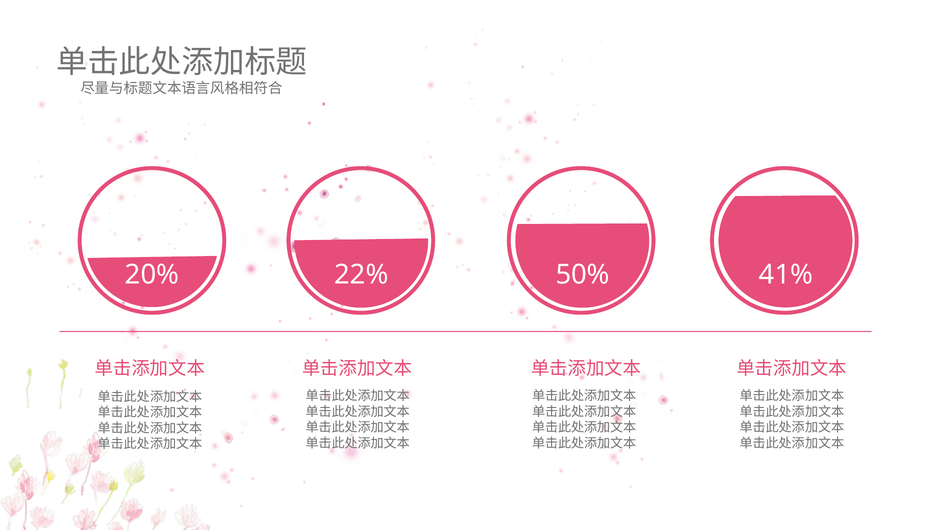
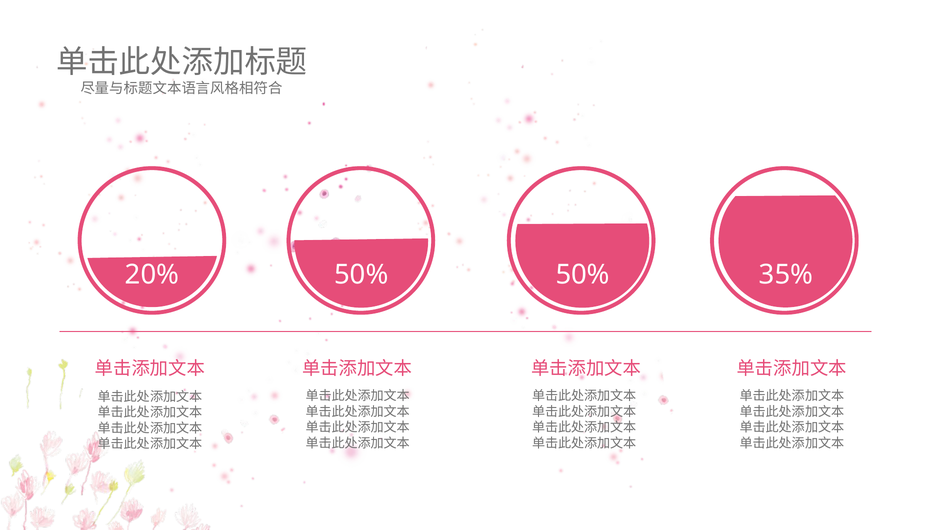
20% 22%: 22% -> 50%
41%: 41% -> 35%
